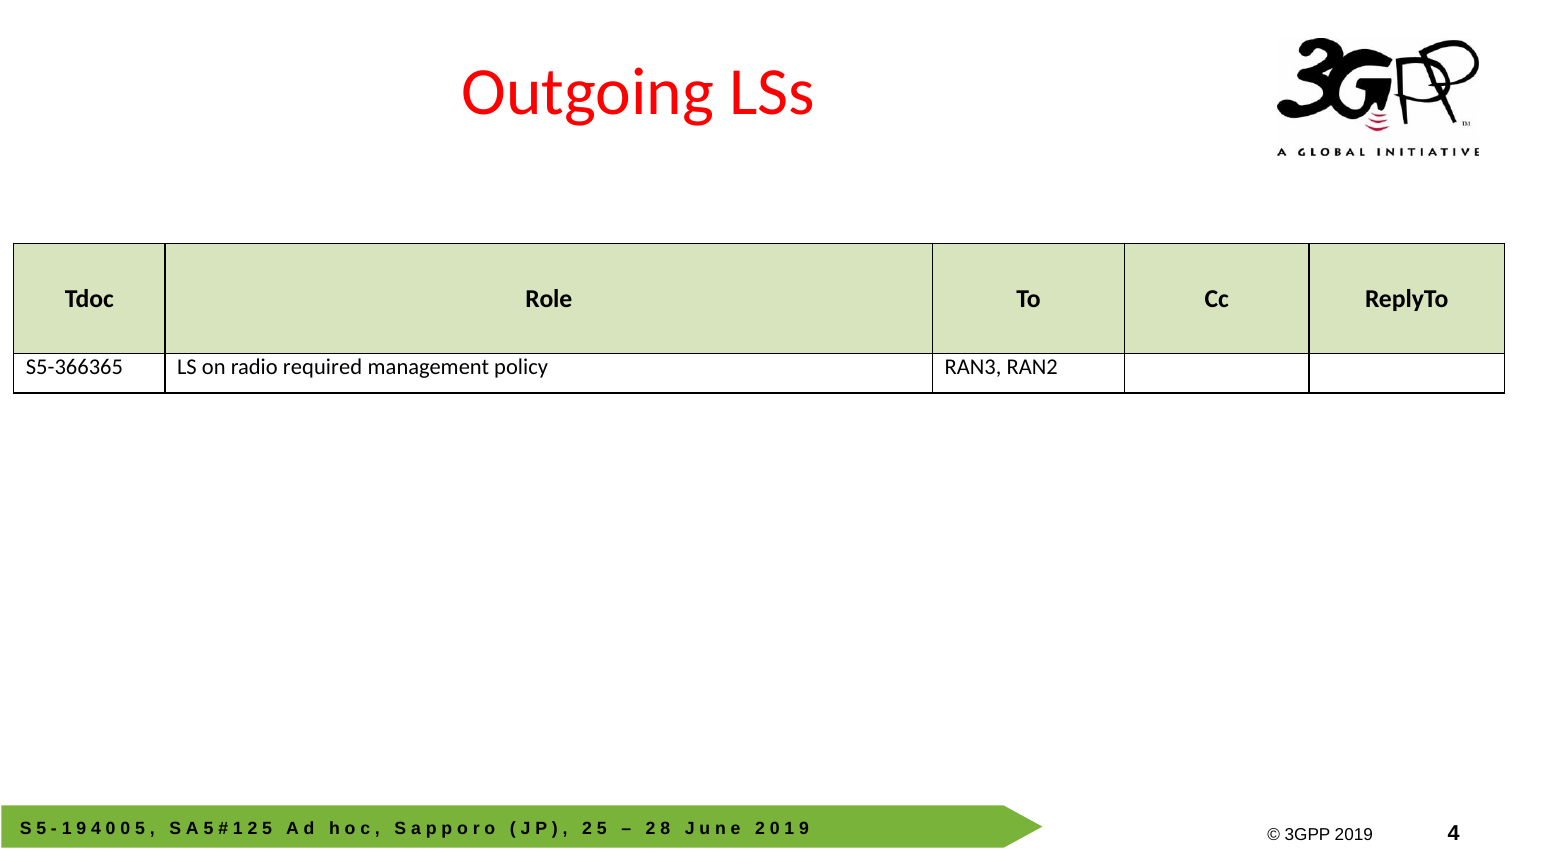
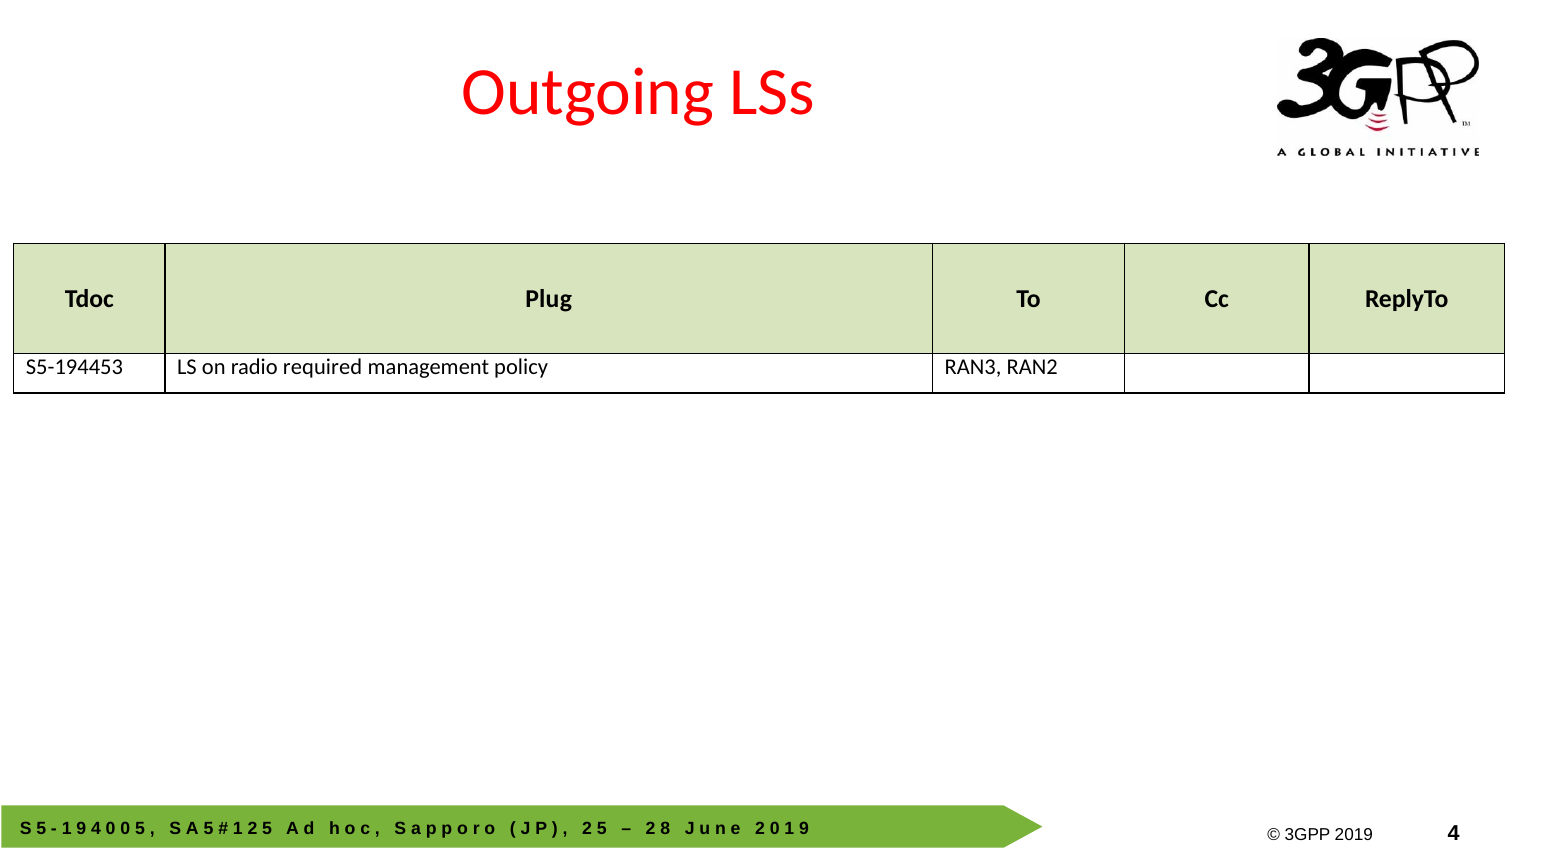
Role: Role -> Plug
S5-366365: S5-366365 -> S5-194453
